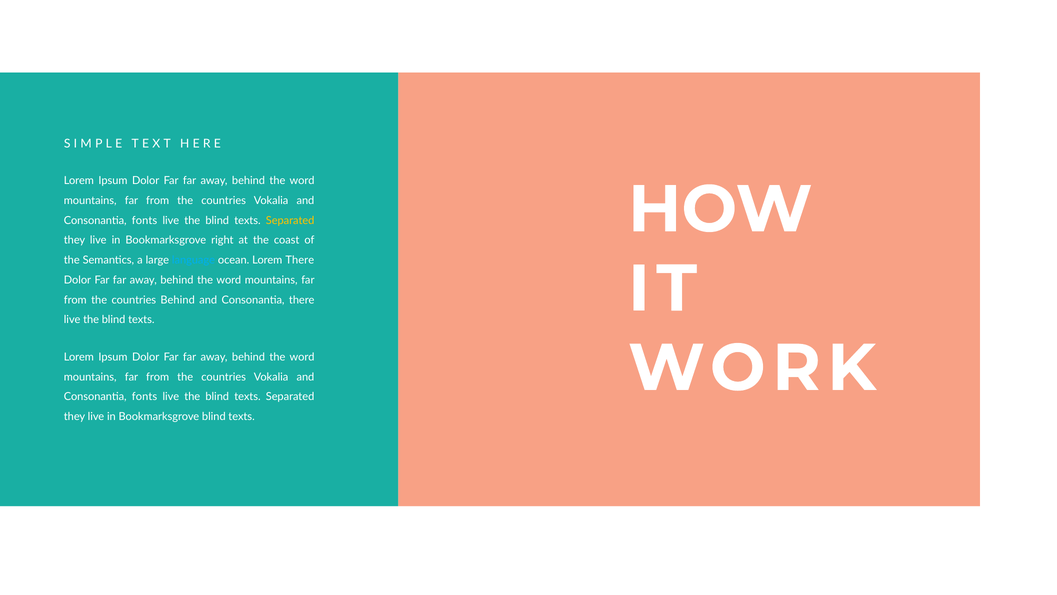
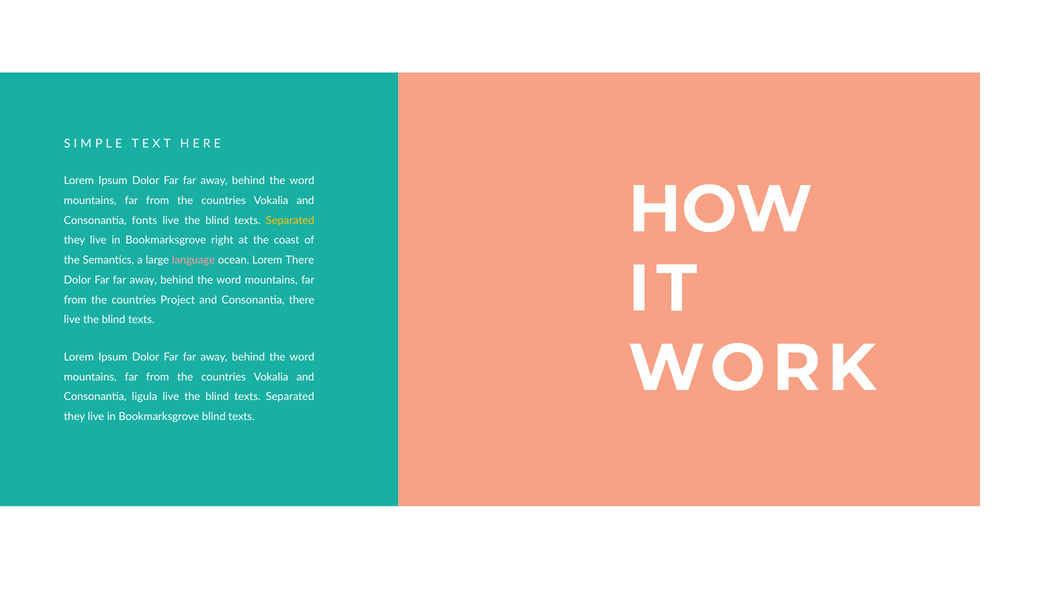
language colour: light blue -> pink
countries Behind: Behind -> Project
fonts at (145, 396): fonts -> ligula
